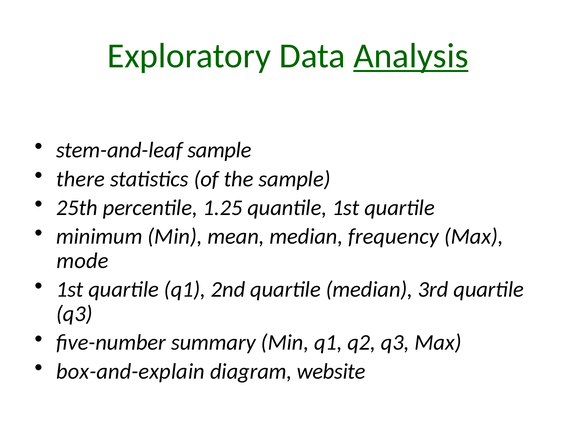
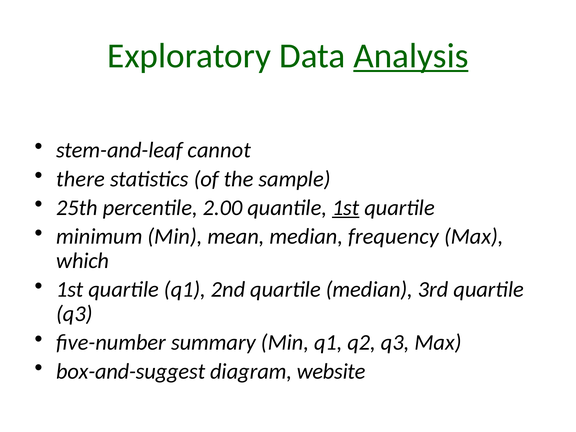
stem-and-leaf sample: sample -> cannot
1.25: 1.25 -> 2.00
1st at (346, 208) underline: none -> present
mode: mode -> which
box-and-explain: box-and-explain -> box-and-suggest
